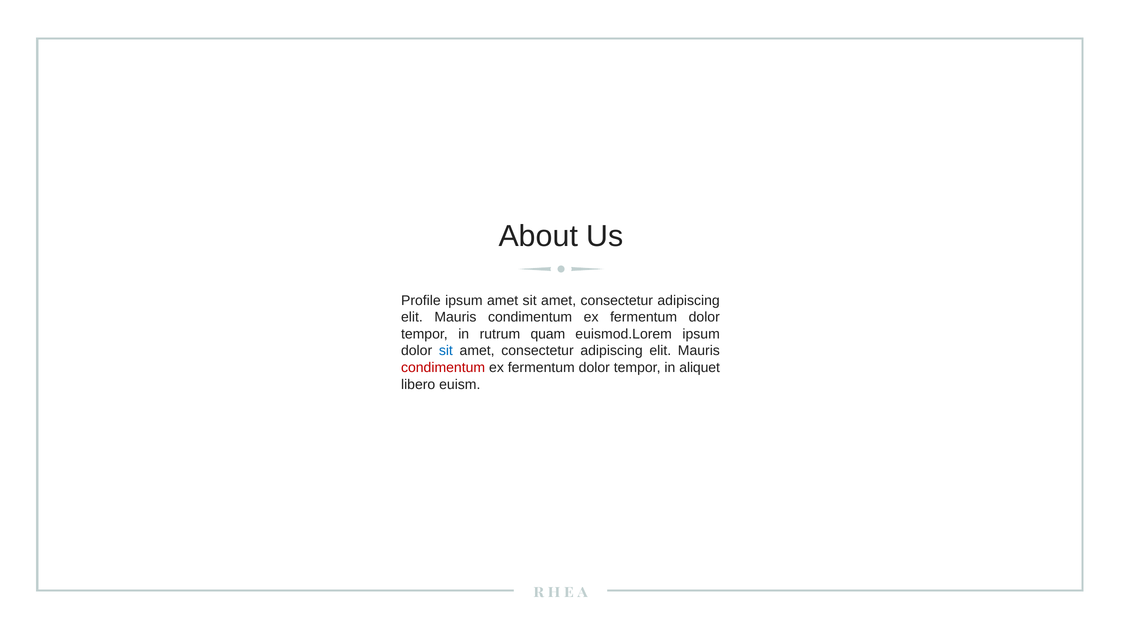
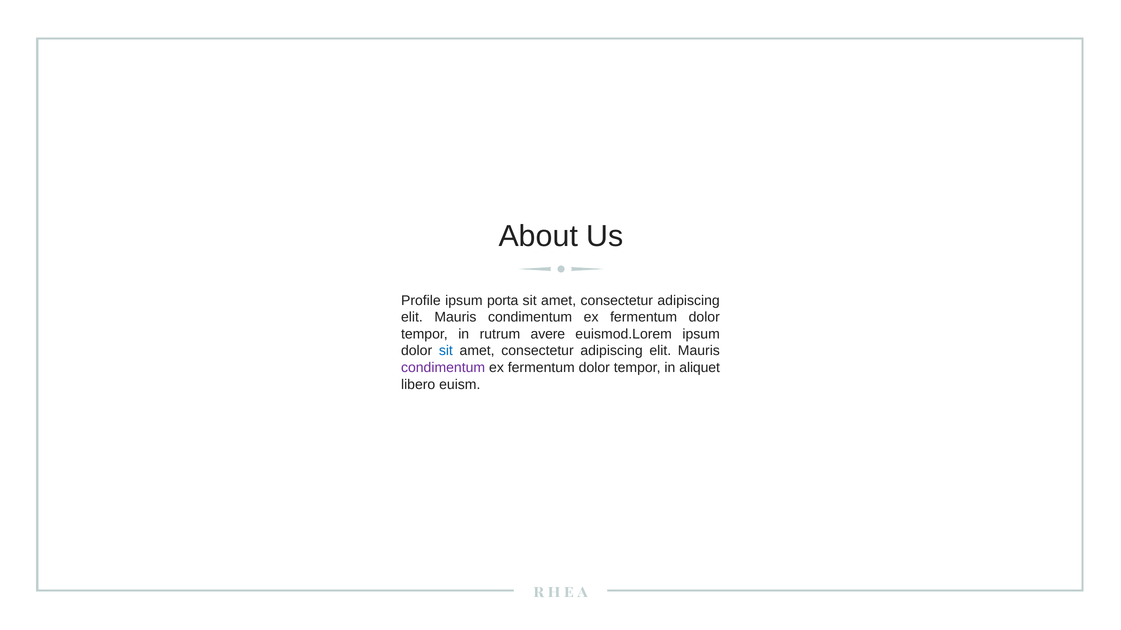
ipsum amet: amet -> porta
quam: quam -> avere
condimentum at (443, 368) colour: red -> purple
